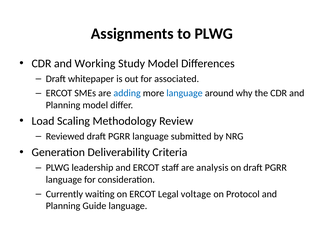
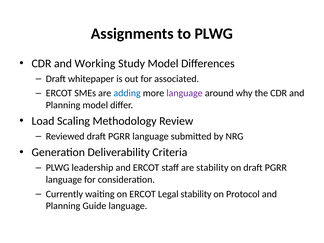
language at (185, 93) colour: blue -> purple
are analysis: analysis -> stability
Legal voltage: voltage -> stability
